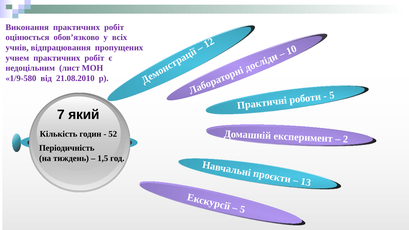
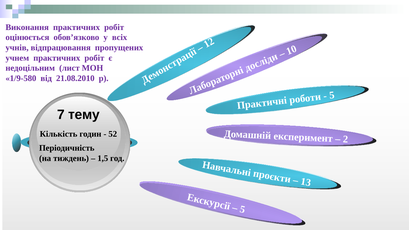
який: який -> тему
